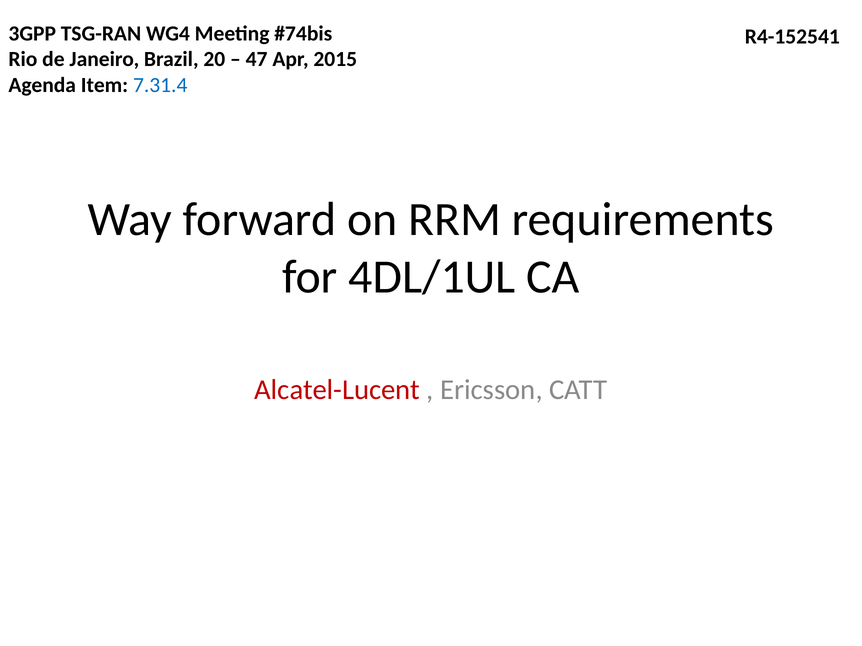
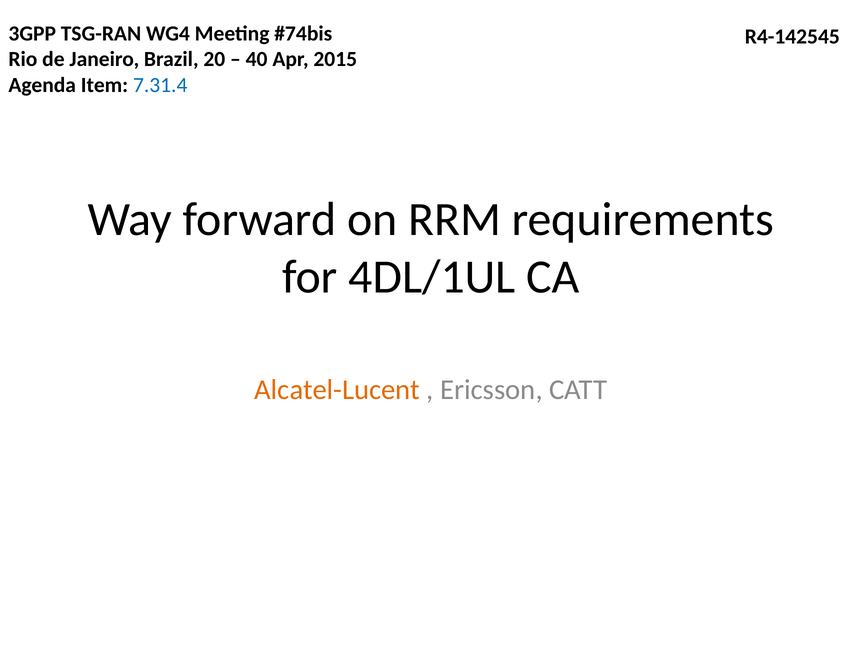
R4-152541: R4-152541 -> R4-142545
47: 47 -> 40
Alcatel-Lucent colour: red -> orange
